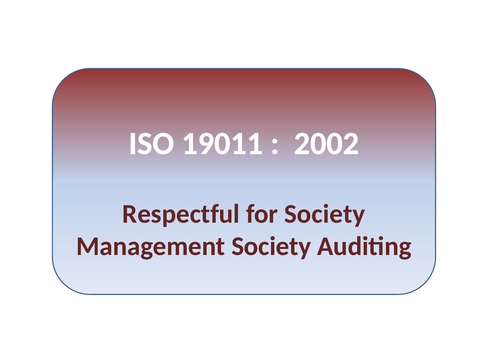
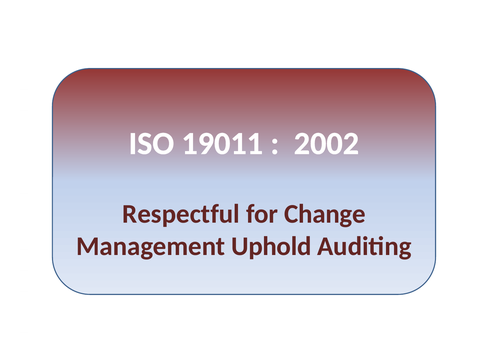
for Society: Society -> Change
Management Society: Society -> Uphold
